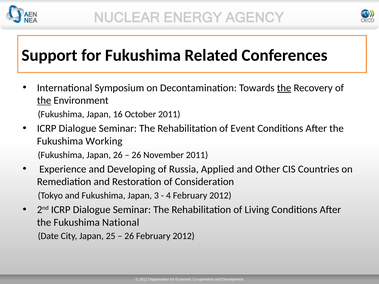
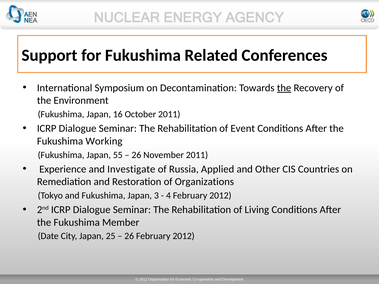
the at (44, 101) underline: present -> none
Japan 26: 26 -> 55
Developing: Developing -> Investigate
Consideration: Consideration -> Organizations
National: National -> Member
